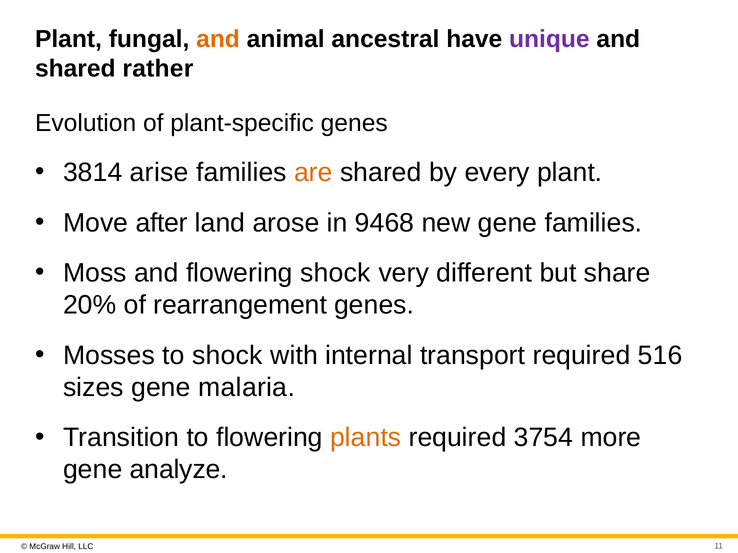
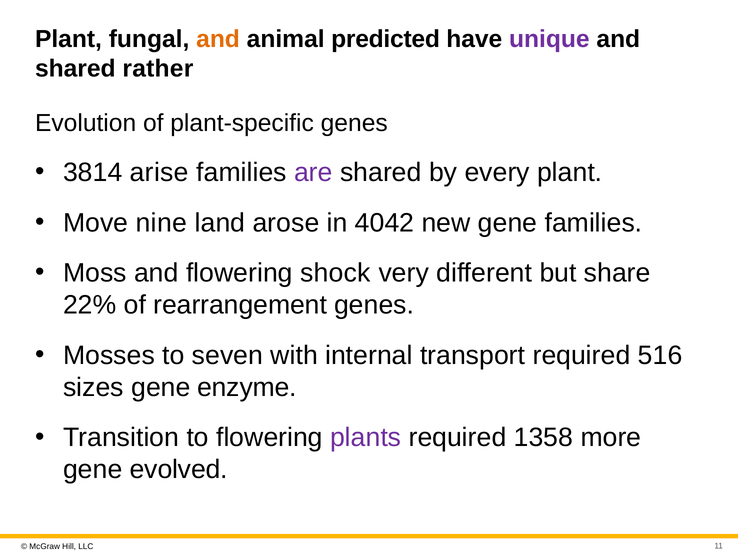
ancestral: ancestral -> predicted
are colour: orange -> purple
after: after -> nine
9468: 9468 -> 4042
20%: 20% -> 22%
to shock: shock -> seven
malaria: malaria -> enzyme
plants colour: orange -> purple
3754: 3754 -> 1358
analyze: analyze -> evolved
